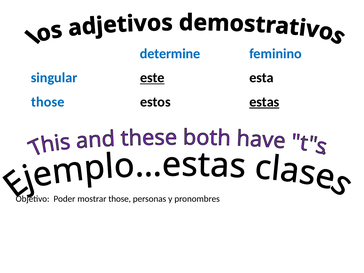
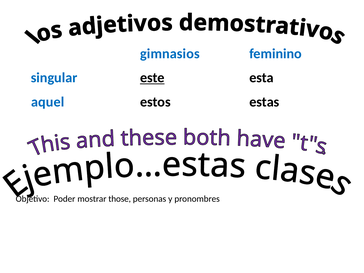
determine: determine -> gimnasios
those at (48, 102): those -> aquel
estas underline: present -> none
